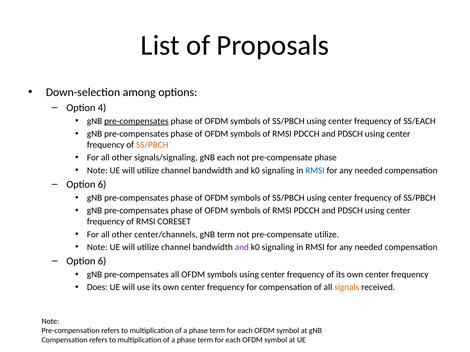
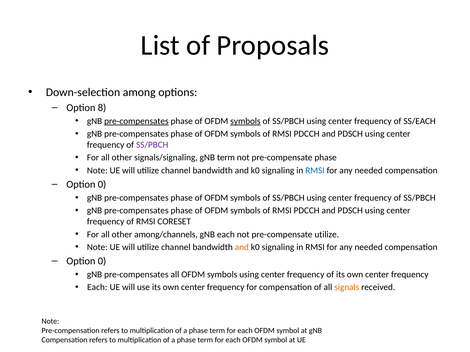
4: 4 -> 8
symbols at (245, 121) underline: none -> present
SS/PBCH at (152, 145) colour: orange -> purple
gNB each: each -> term
6 at (102, 185): 6 -> 0
center/channels: center/channels -> among/channels
gNB term: term -> each
and at (242, 247) colour: purple -> orange
6 at (102, 261): 6 -> 0
Does at (97, 288): Does -> Each
